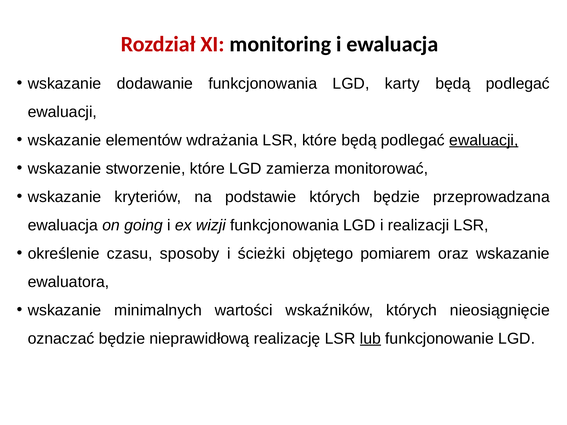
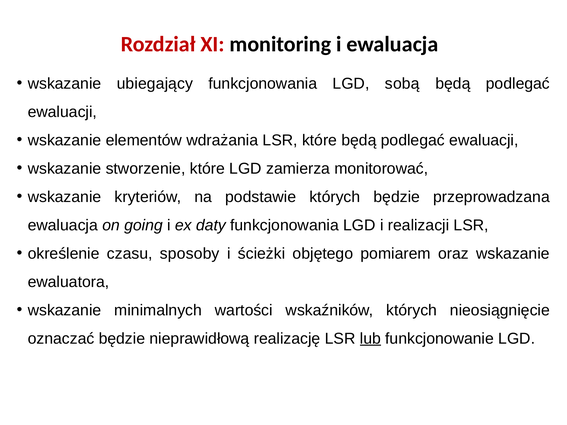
dodawanie: dodawanie -> ubiegający
karty: karty -> sobą
ewaluacji at (484, 140) underline: present -> none
wizji: wizji -> daty
